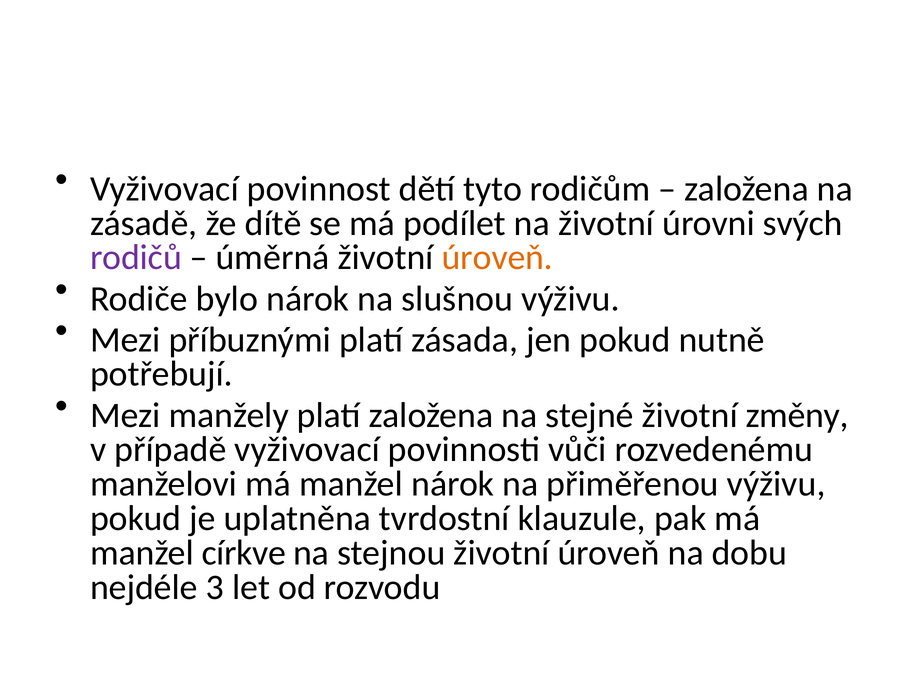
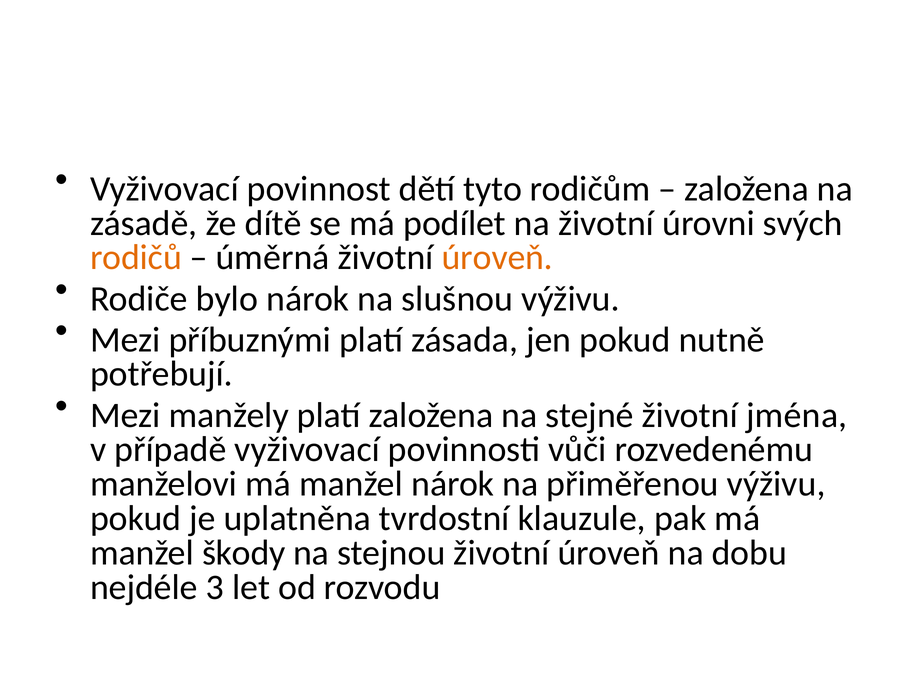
rodičů colour: purple -> orange
změny: změny -> jména
církve: církve -> škody
